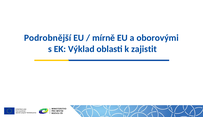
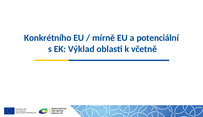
Podrobnější: Podrobnější -> Konkrétního
oborovými: oborovými -> potenciální
zajistit: zajistit -> včetně
